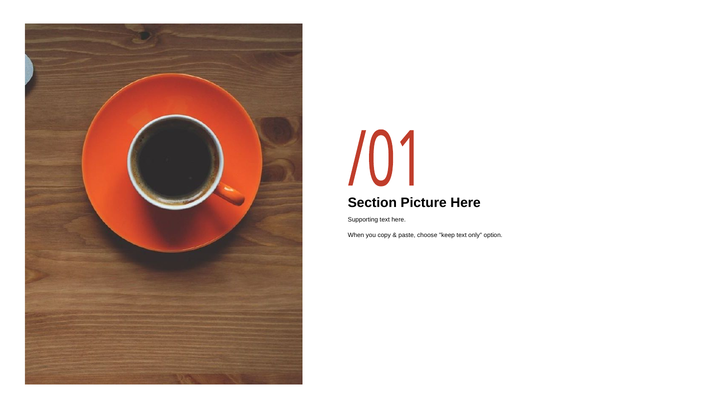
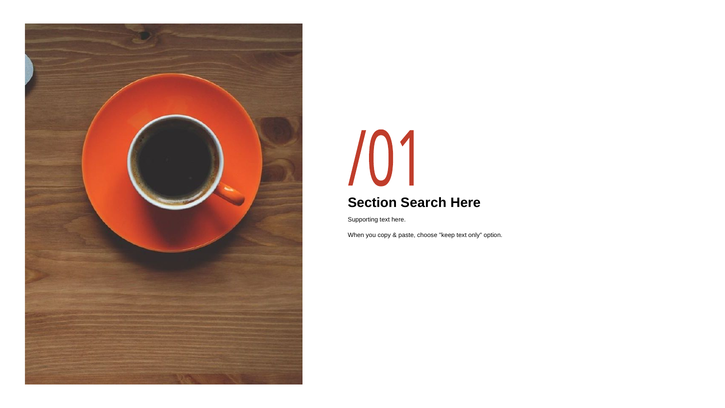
Picture: Picture -> Search
